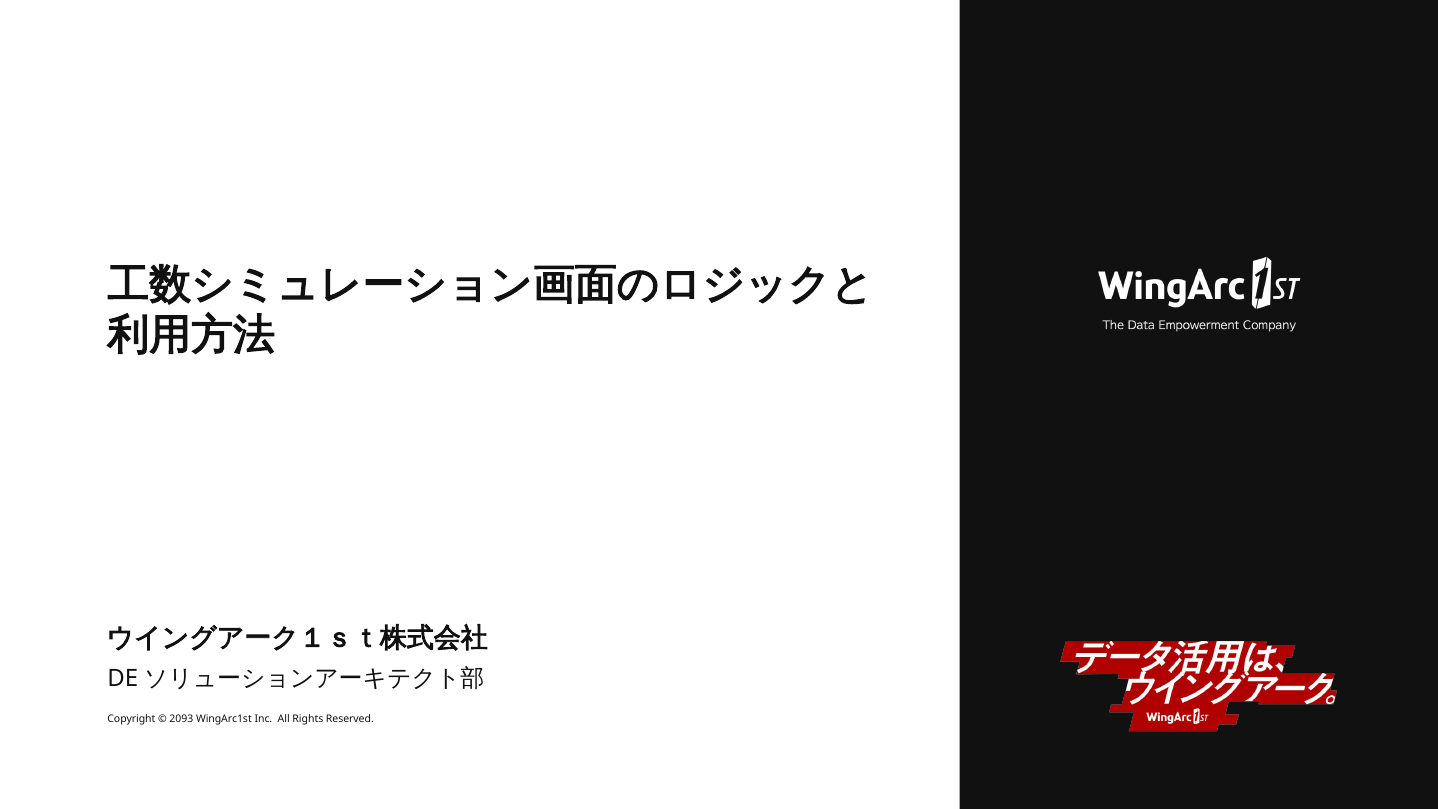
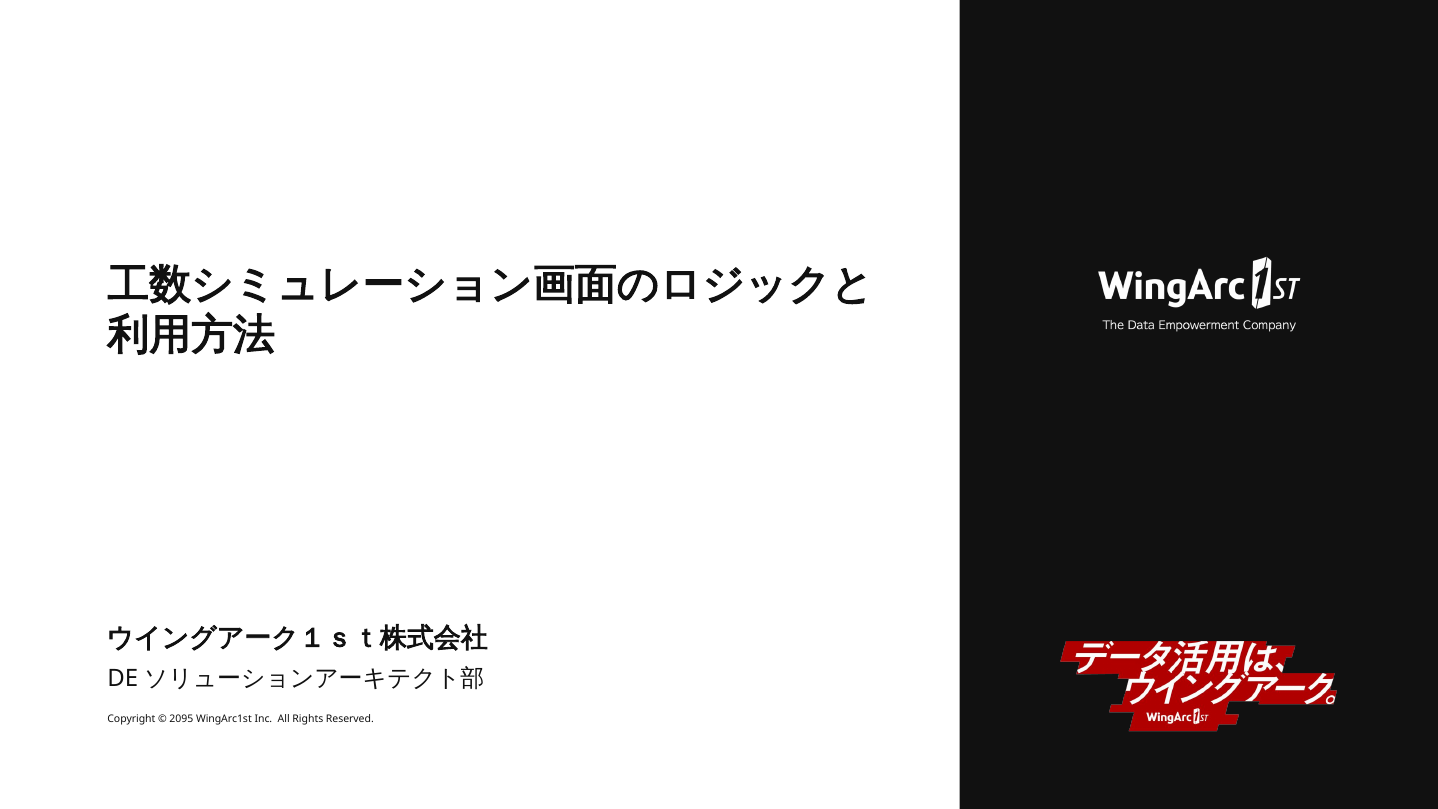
2093: 2093 -> 2095
